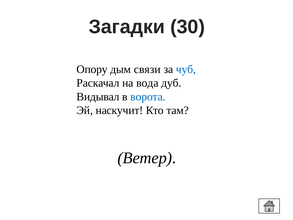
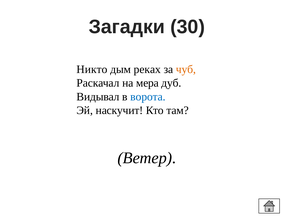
Опору: Опору -> Никто
связи: связи -> реках
чуб colour: blue -> orange
вода: вода -> мера
